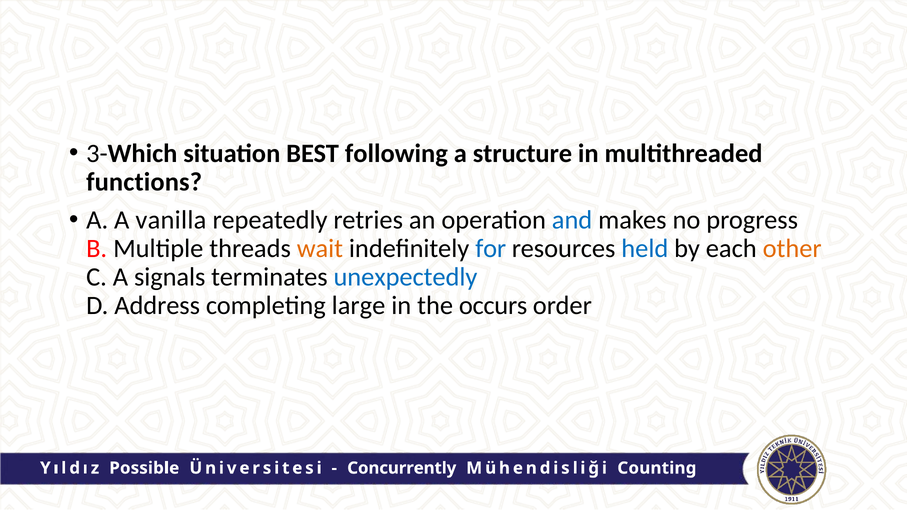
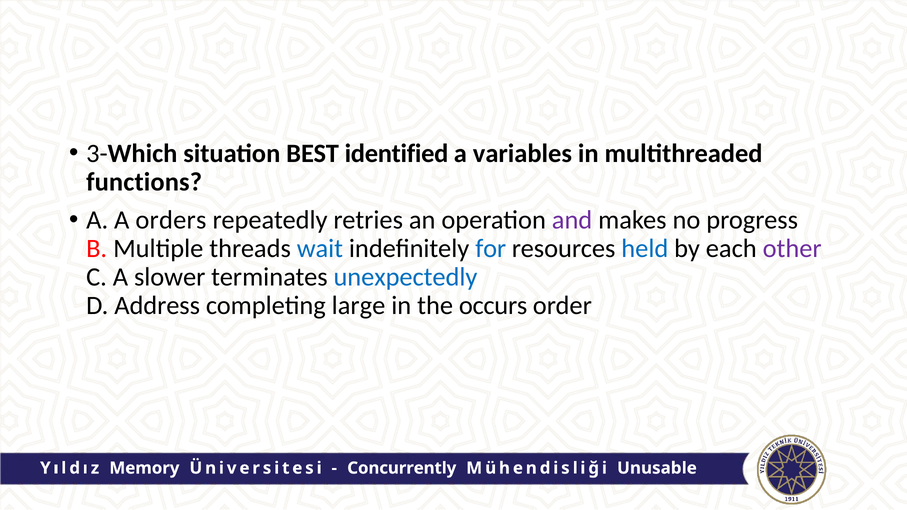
following: following -> identified
structure: structure -> variables
vanilla: vanilla -> orders
and colour: blue -> purple
wait colour: orange -> blue
other colour: orange -> purple
signals: signals -> slower
Possible: Possible -> Memory
Counting: Counting -> Unusable
